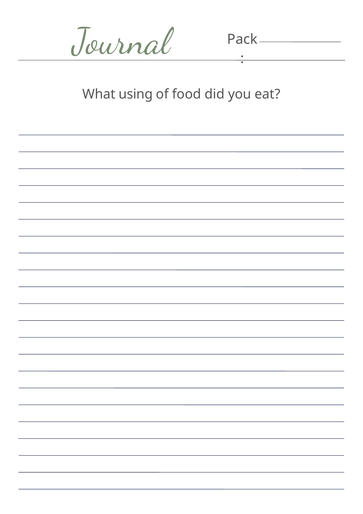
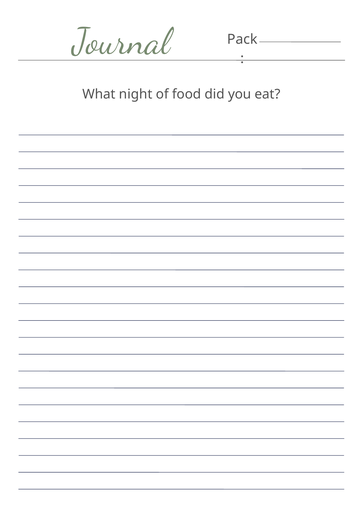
using: using -> night
